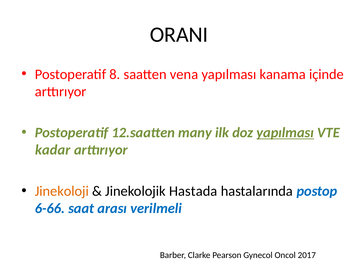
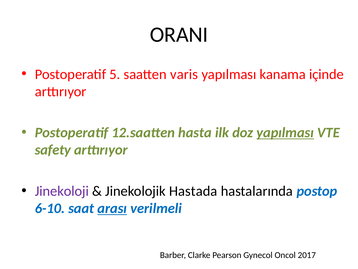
8: 8 -> 5
vena: vena -> varis
many: many -> hasta
kadar: kadar -> safety
Jinekoloji colour: orange -> purple
6-66: 6-66 -> 6-10
arası underline: none -> present
